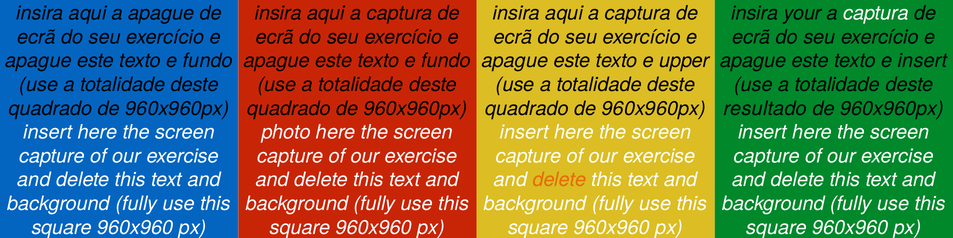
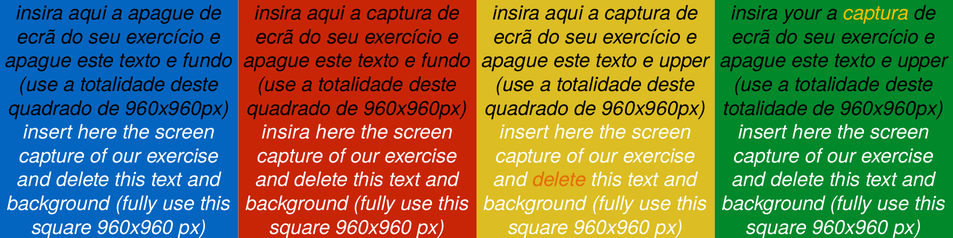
captura at (876, 13) colour: white -> yellow
insert at (922, 61): insert -> upper
resultado at (765, 109): resultado -> totalidade
photo at (286, 132): photo -> insira
